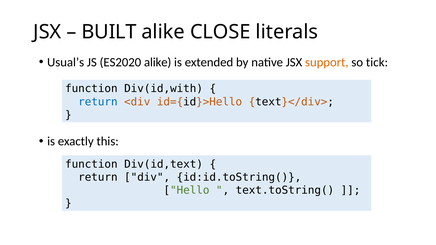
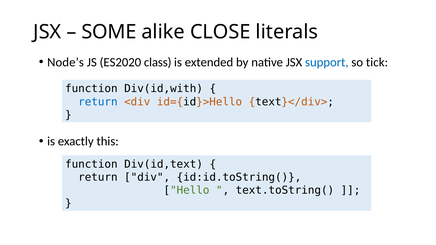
BUILT: BUILT -> SOME
Usual’s: Usual’s -> Node’s
ES2020 alike: alike -> class
support colour: orange -> blue
